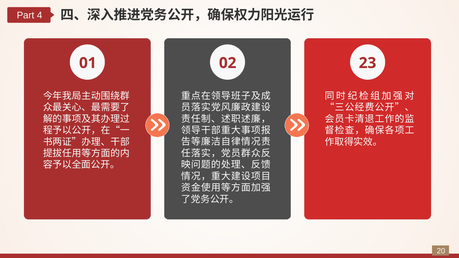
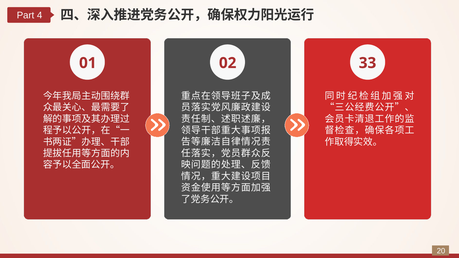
23: 23 -> 33
